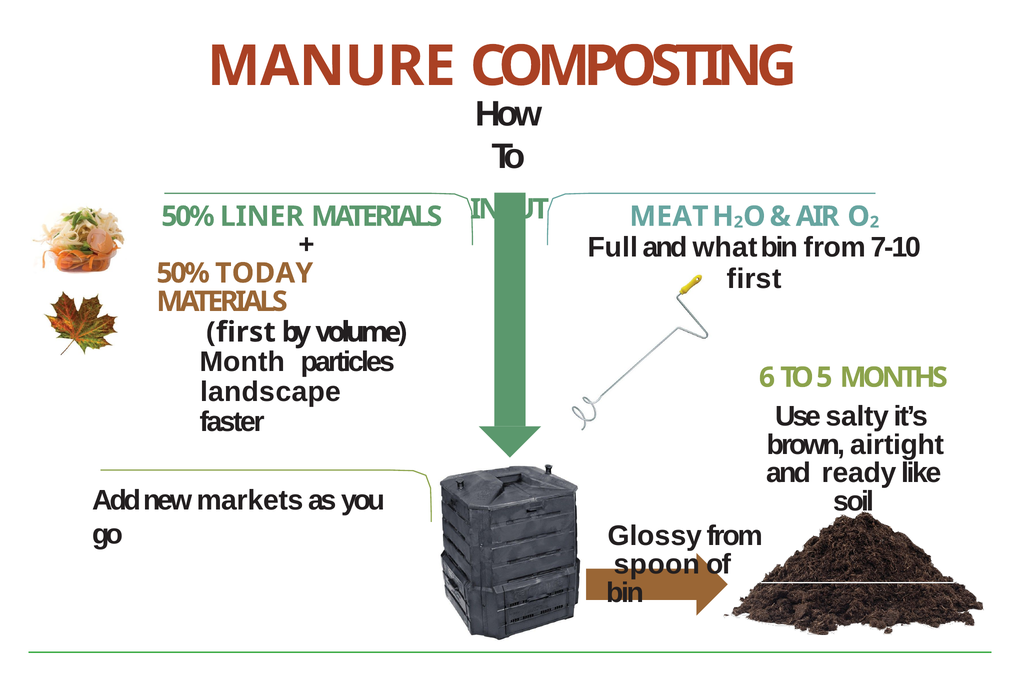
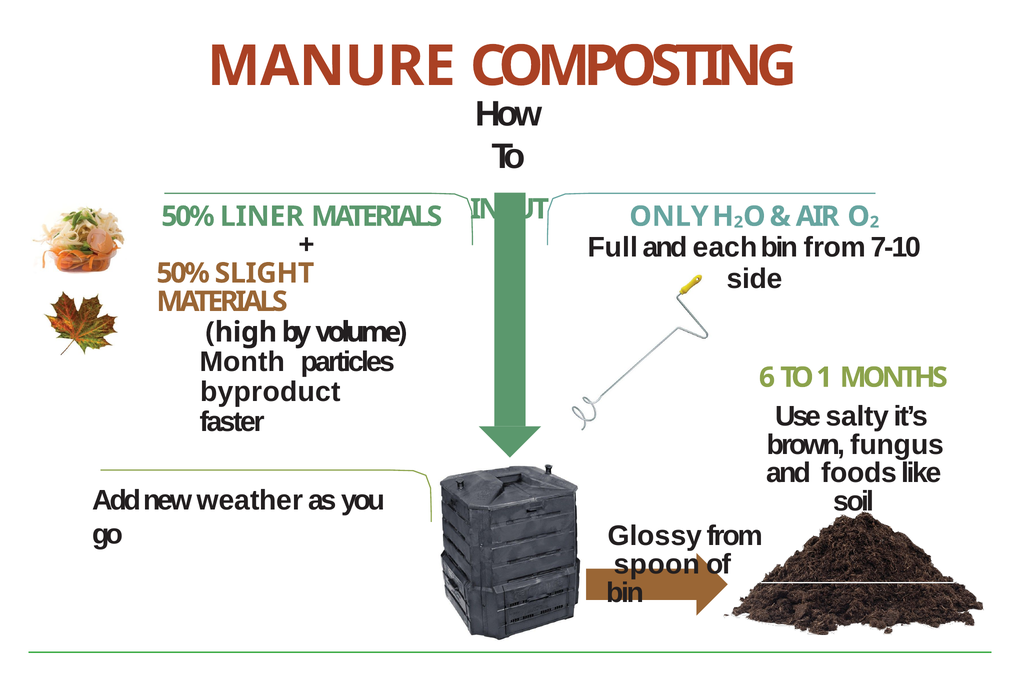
MEAT: MEAT -> ONLY
what: what -> each
first at (754, 279): first -> side
TODAY: TODAY -> SLIGHT
first at (241, 332): first -> high
5: 5 -> 1
landscape: landscape -> byproduct
airtight: airtight -> fungus
ready: ready -> foods
markets: markets -> weather
